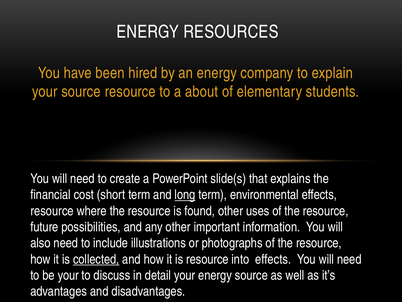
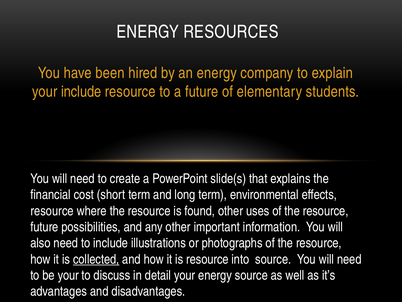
your source: source -> include
a about: about -> future
long underline: present -> none
into effects: effects -> source
